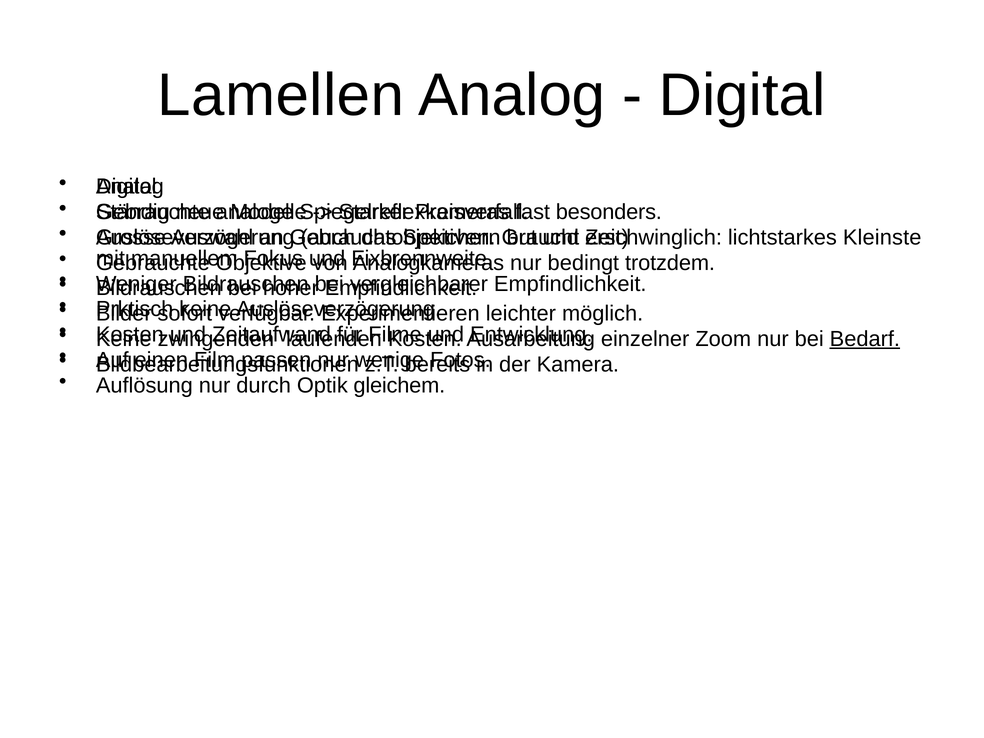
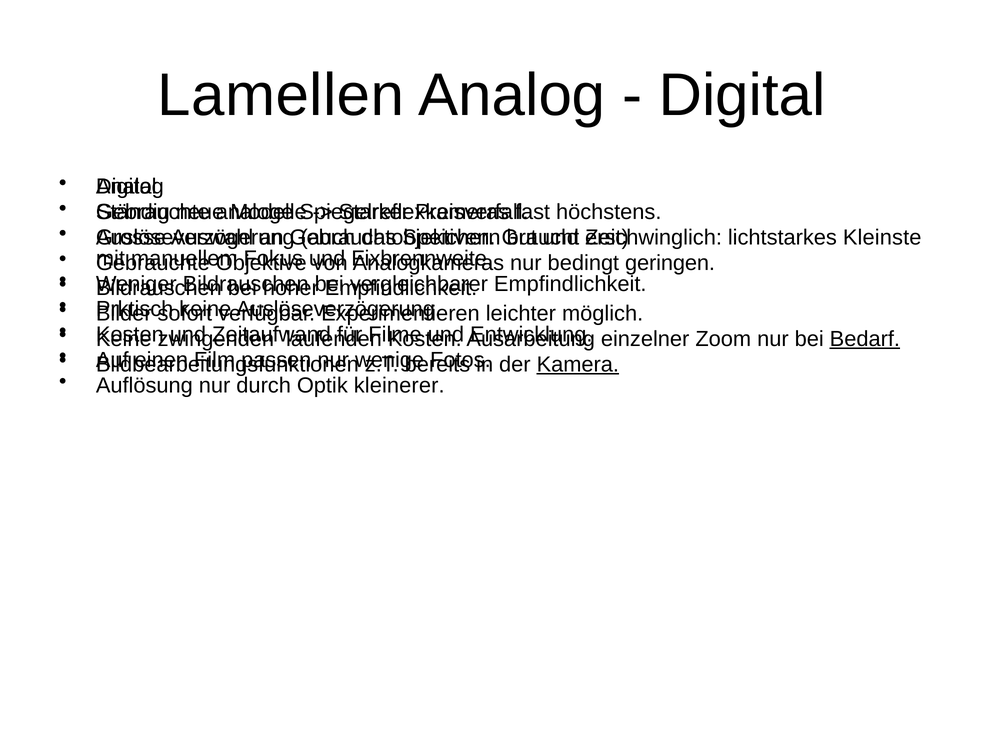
besonders: besonders -> höchstens
trotzdem: trotzdem -> geringen
Kamera underline: none -> present
gleichem: gleichem -> kleinerer
